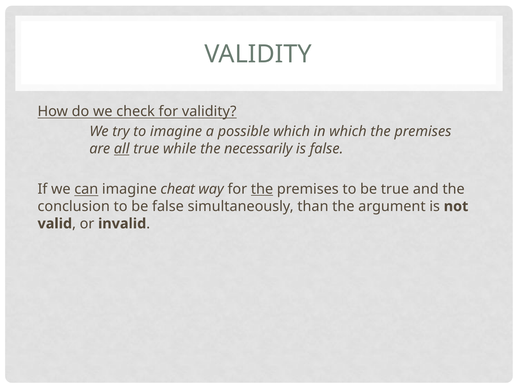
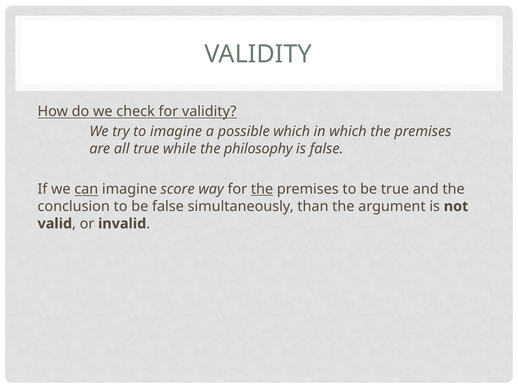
all underline: present -> none
necessarily: necessarily -> philosophy
cheat: cheat -> score
